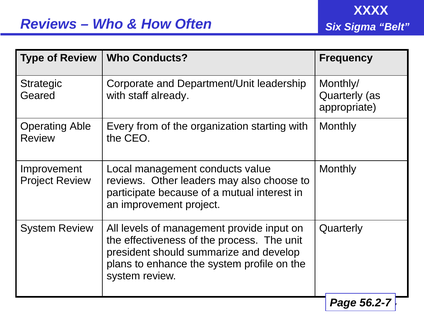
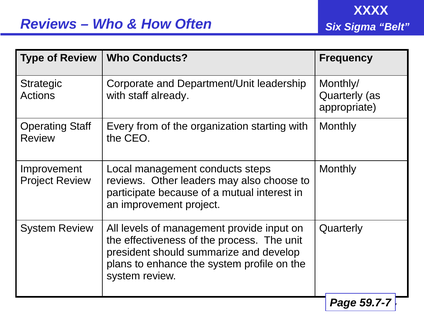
Geared: Geared -> Actions
Operating Able: Able -> Staff
value: value -> steps
56.2-7: 56.2-7 -> 59.7-7
